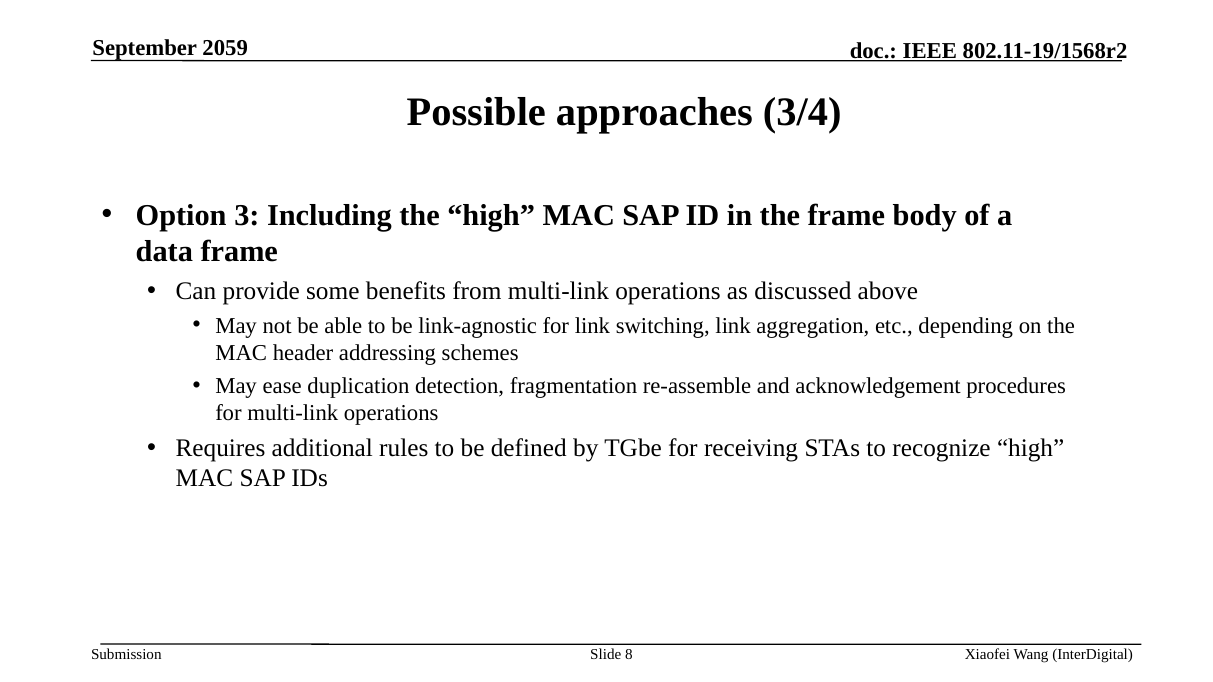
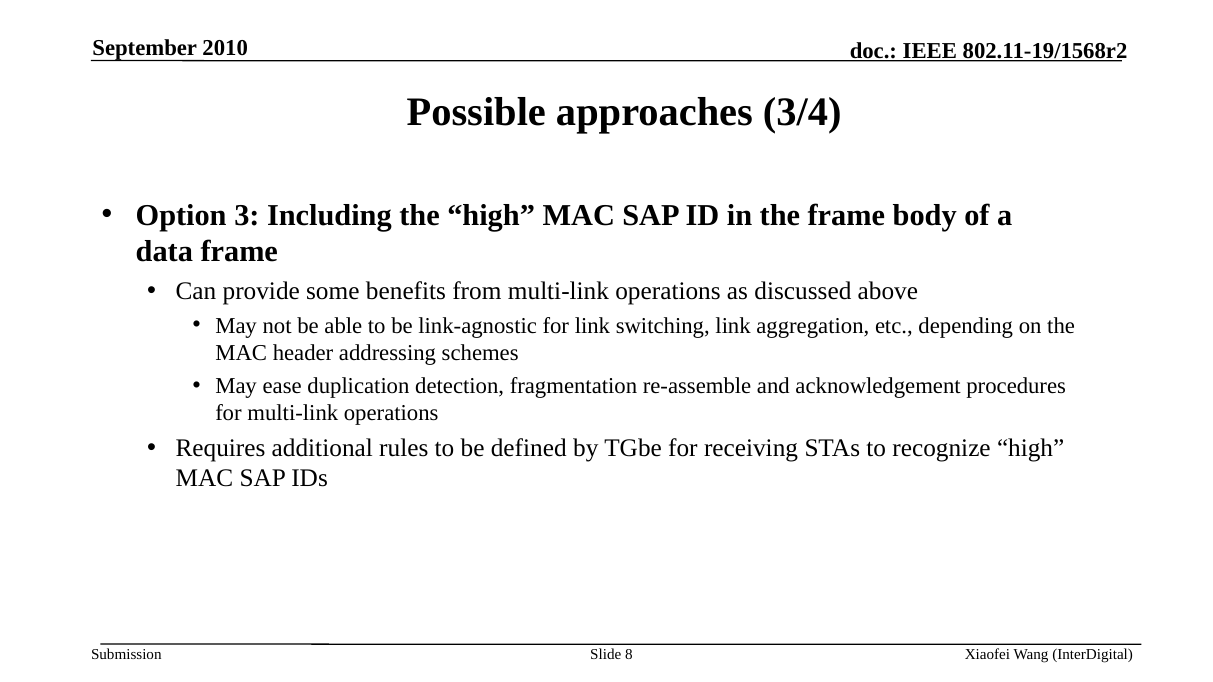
2059: 2059 -> 2010
